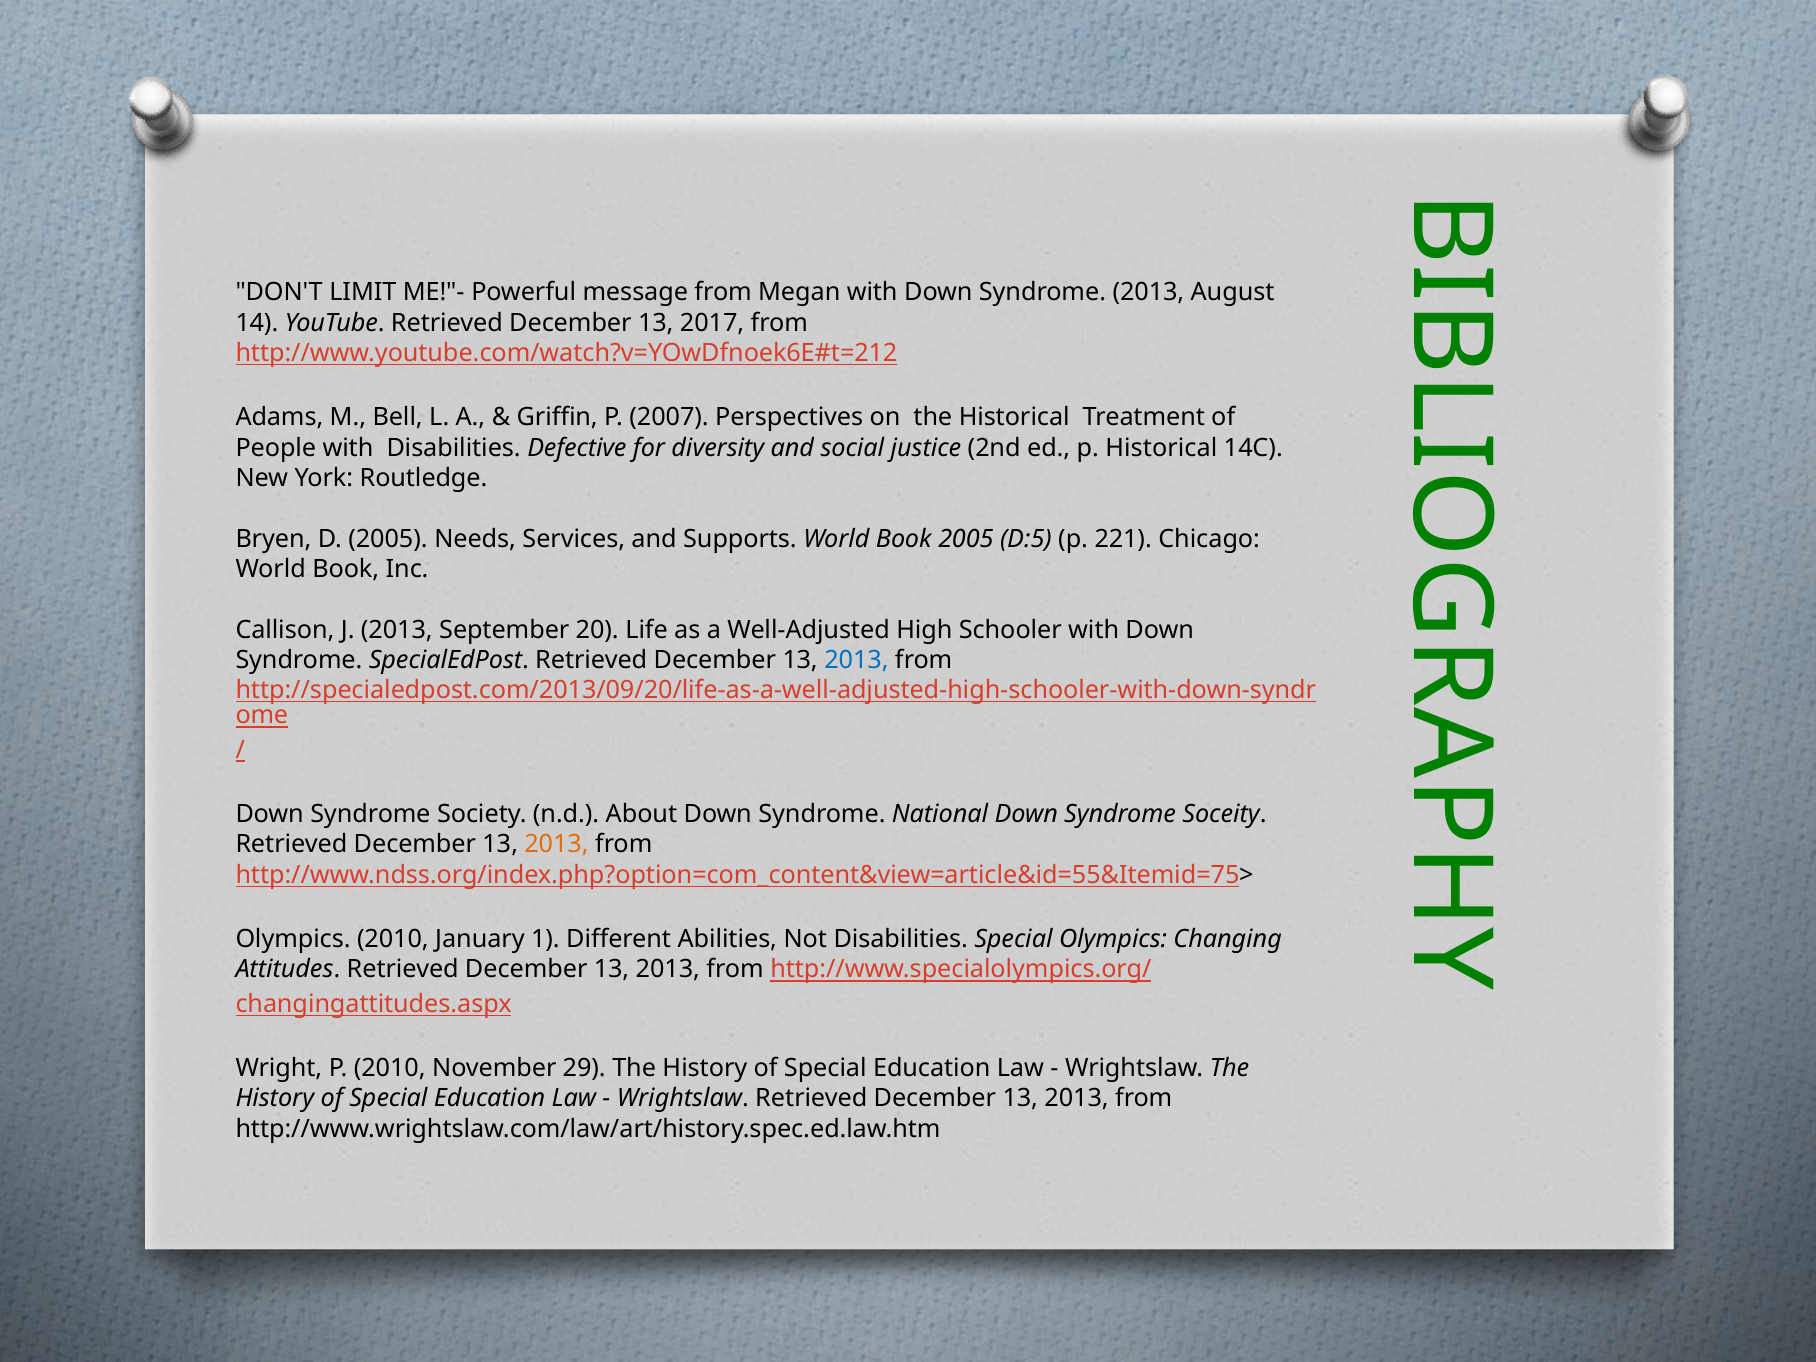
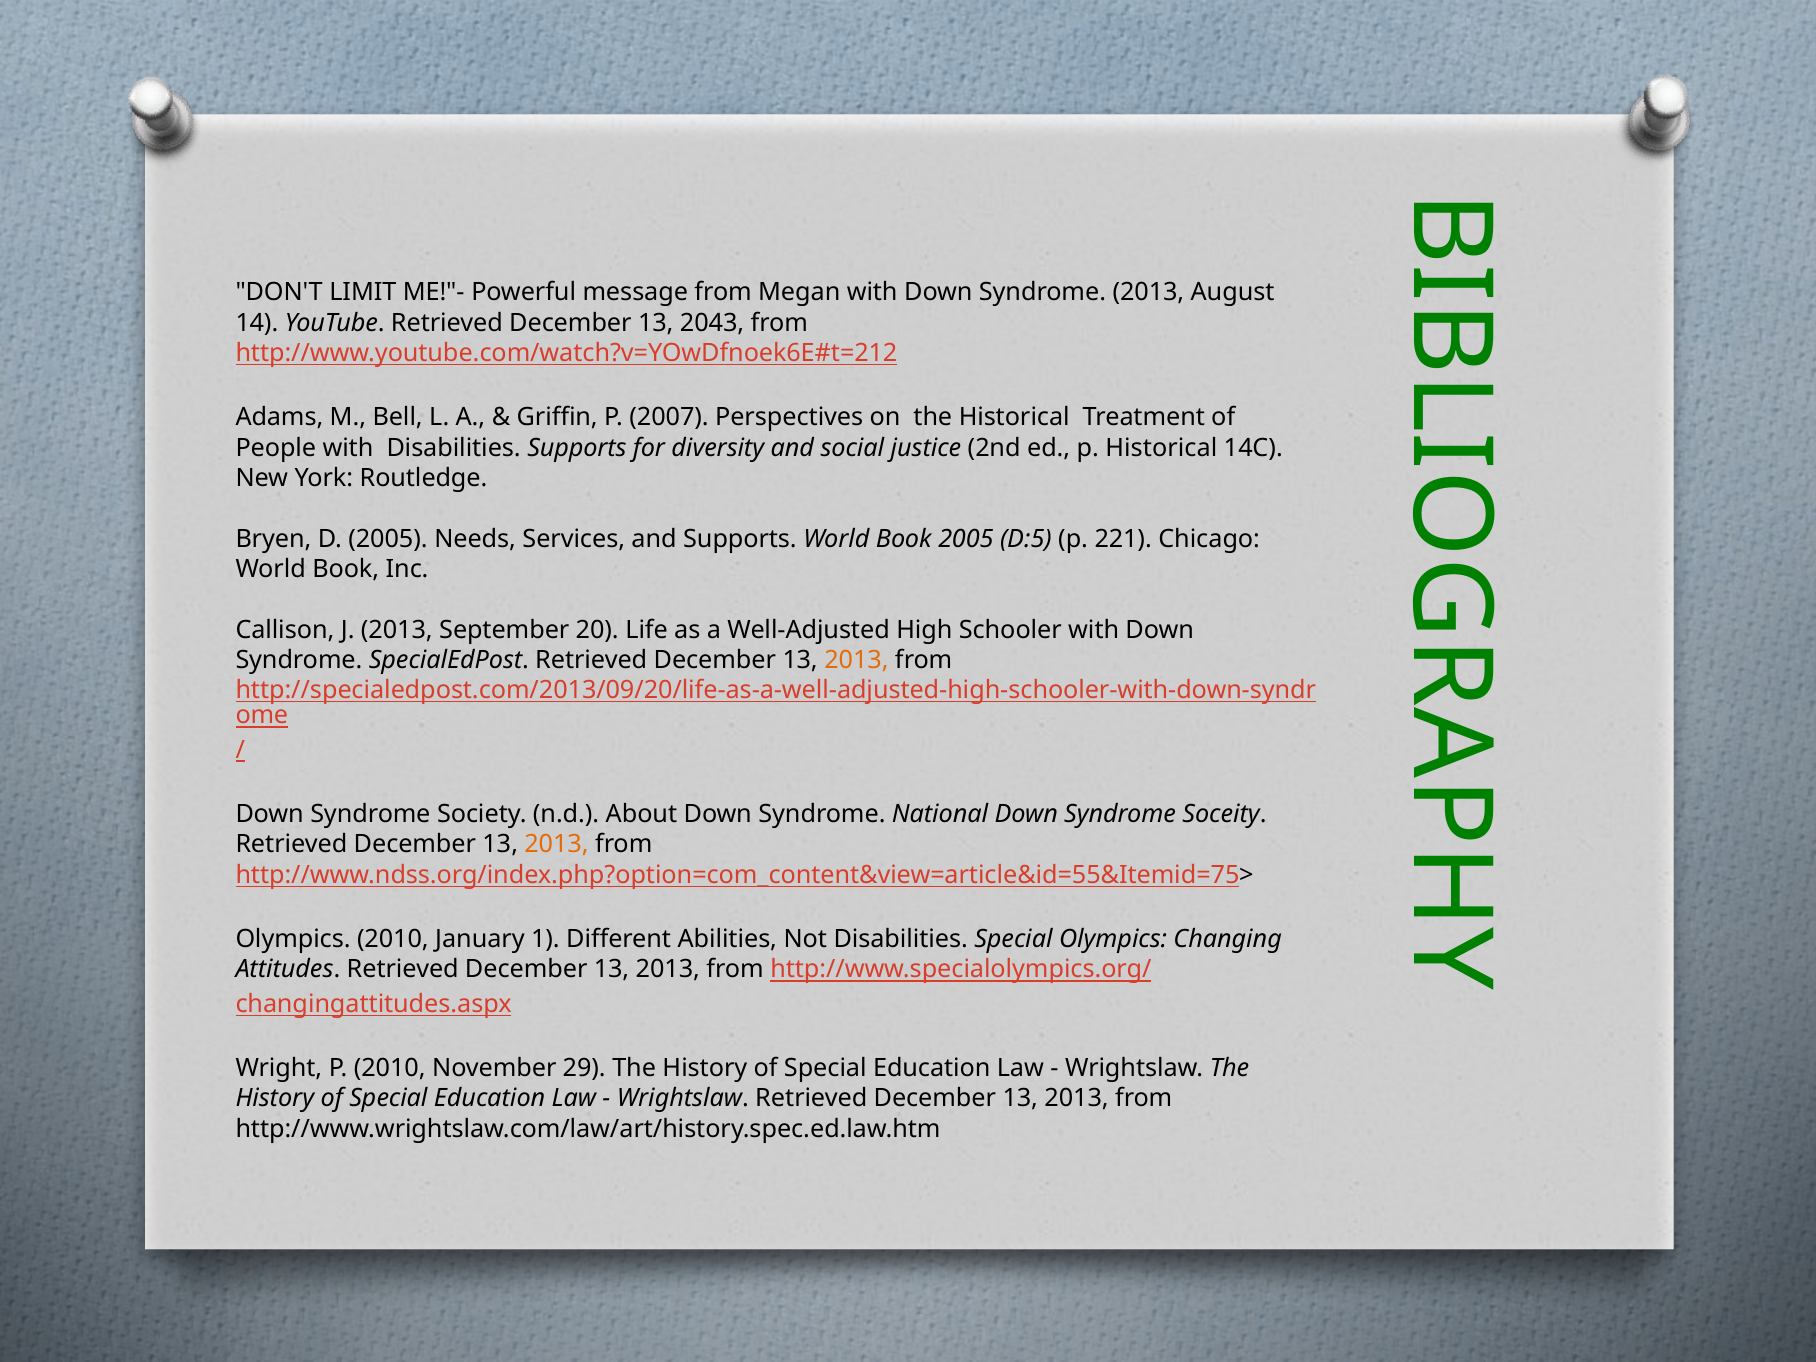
2017: 2017 -> 2043
Disabilities Defective: Defective -> Supports
2013 at (856, 660) colour: blue -> orange
